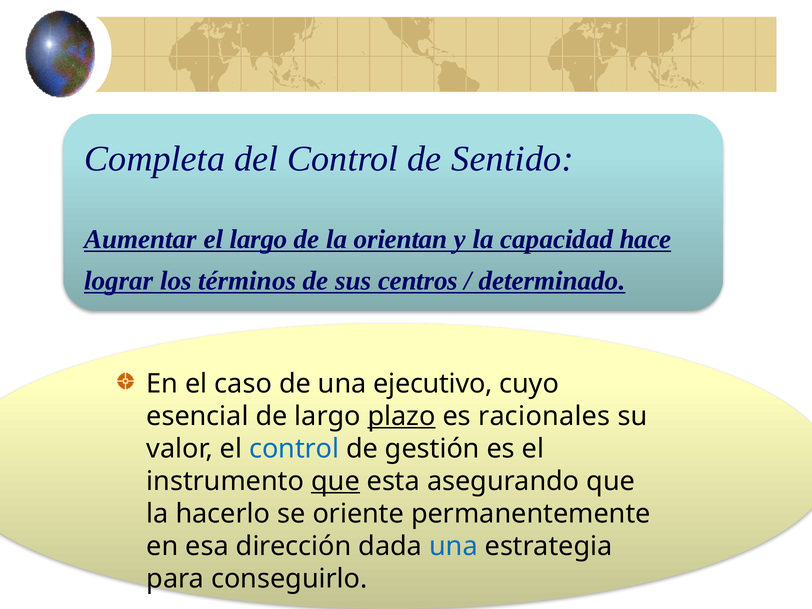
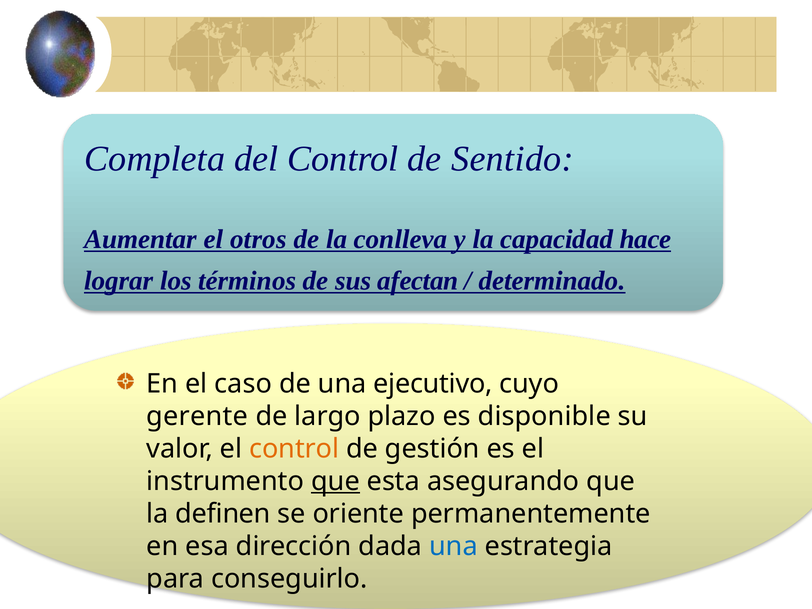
el largo: largo -> otros
orientan: orientan -> conlleva
centros: centros -> afectan
esencial: esencial -> gerente
plazo underline: present -> none
racionales: racionales -> disponible
control at (294, 449) colour: blue -> orange
hacerlo: hacerlo -> definen
